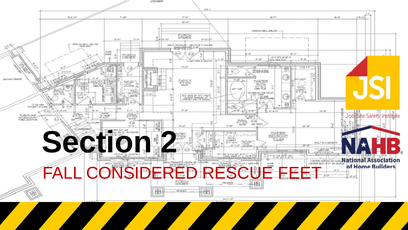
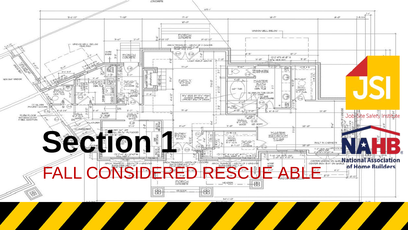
2: 2 -> 1
FEET: FEET -> ABLE
